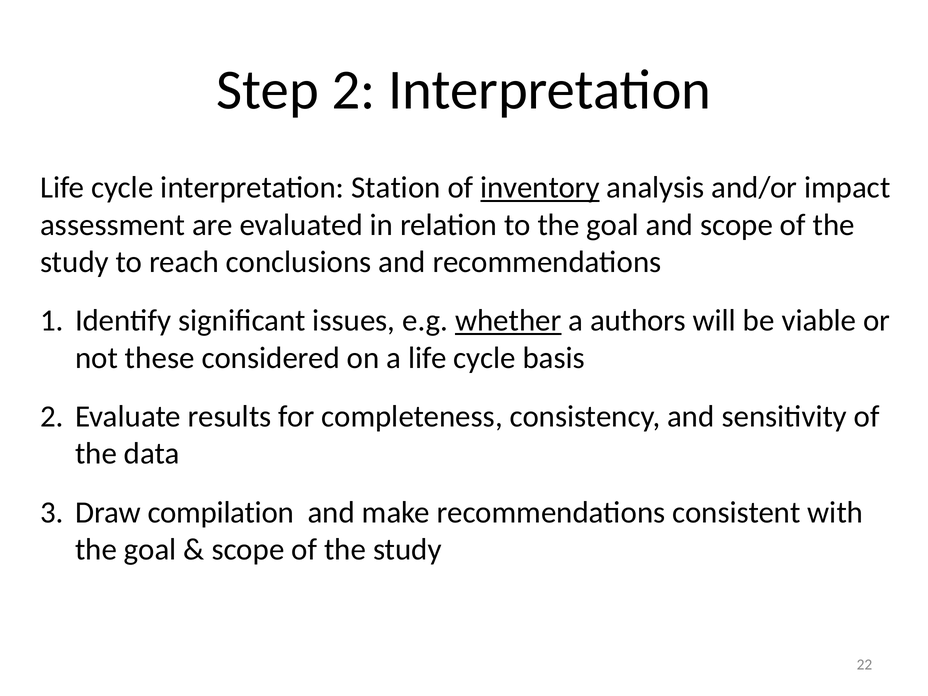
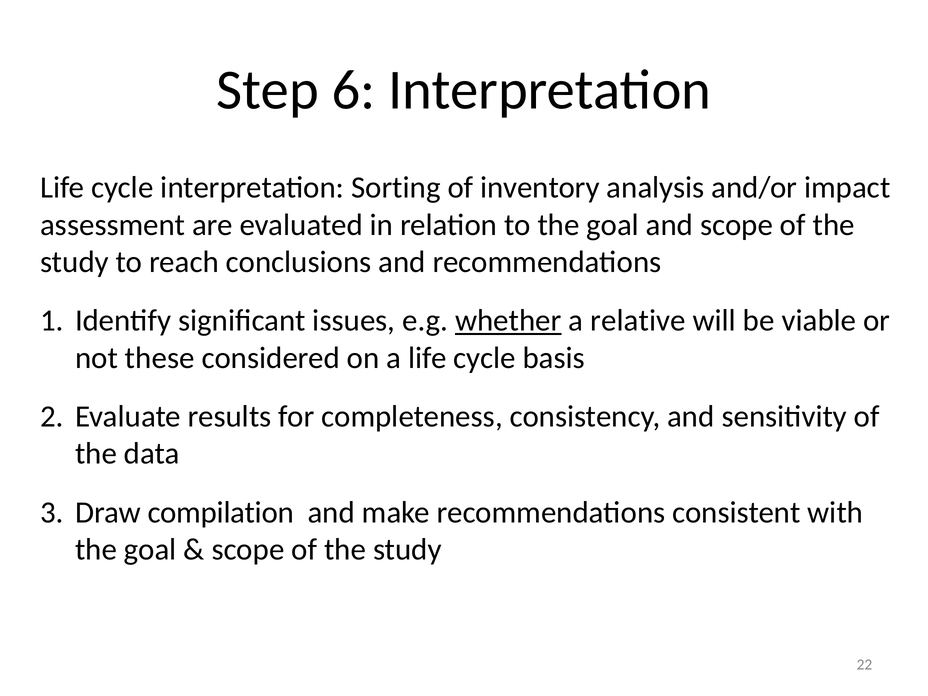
Step 2: 2 -> 6
Station: Station -> Sorting
inventory underline: present -> none
authors: authors -> relative
